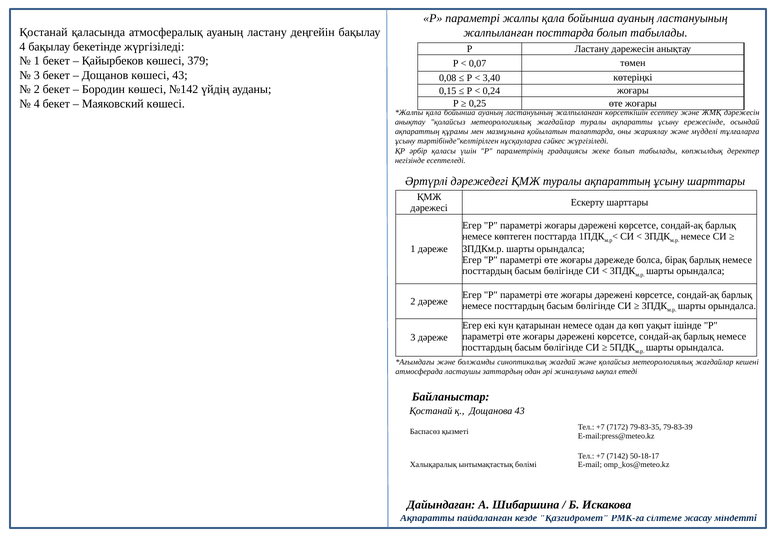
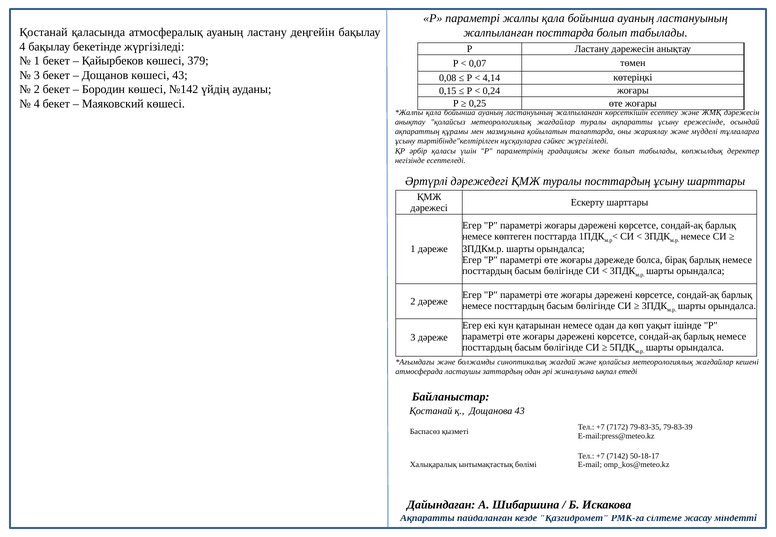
3,40: 3,40 -> 4,14
туралы ақпараттың: ақпараттың -> посттардың
